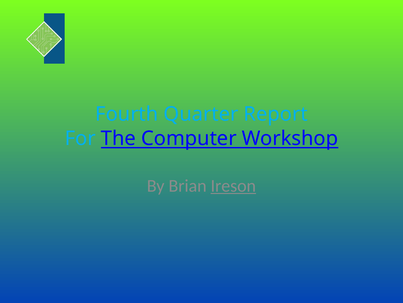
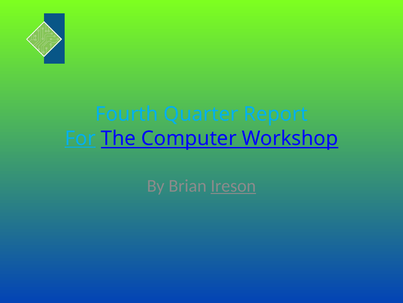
For underline: none -> present
